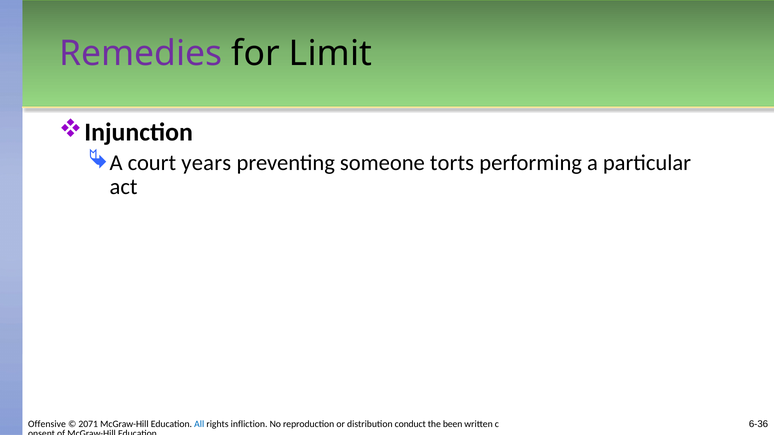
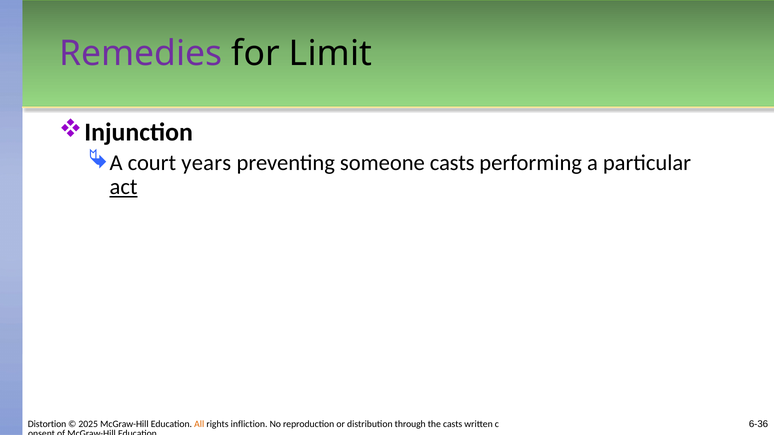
someone torts: torts -> casts
act underline: none -> present
Offensive: Offensive -> Distortion
2071: 2071 -> 2025
All colour: blue -> orange
conduct: conduct -> through
the been: been -> casts
